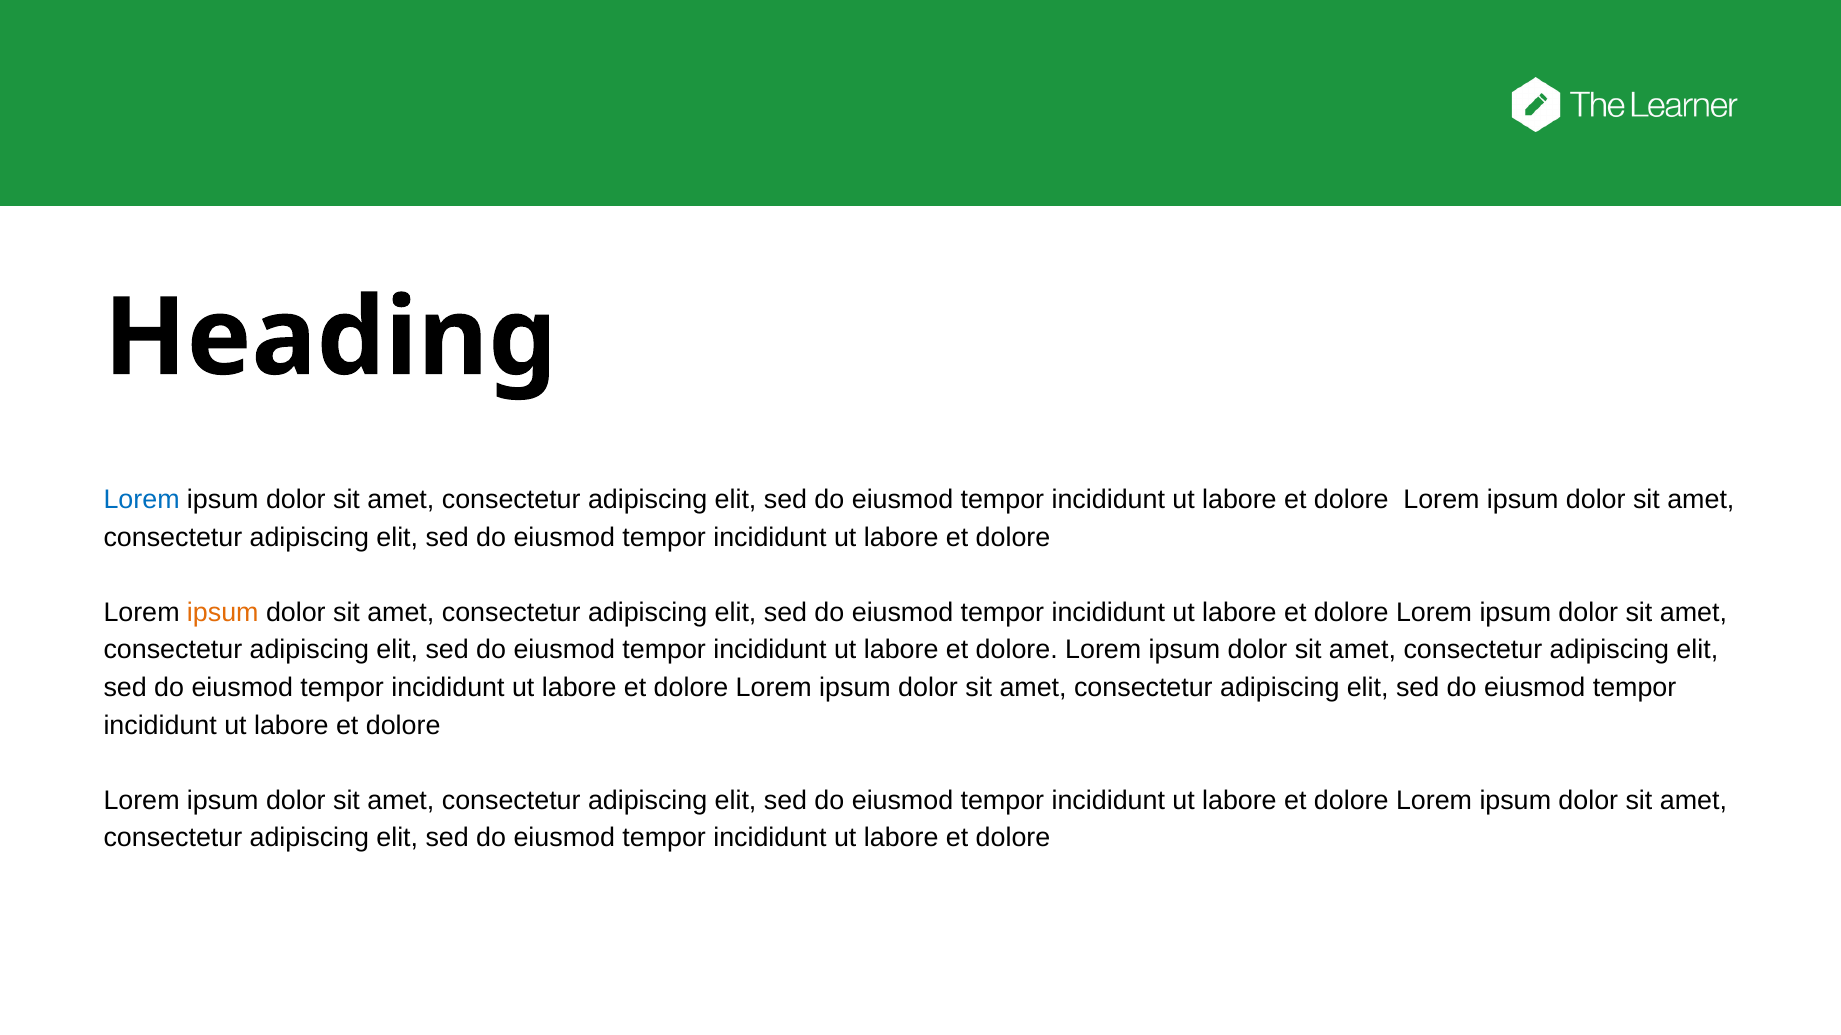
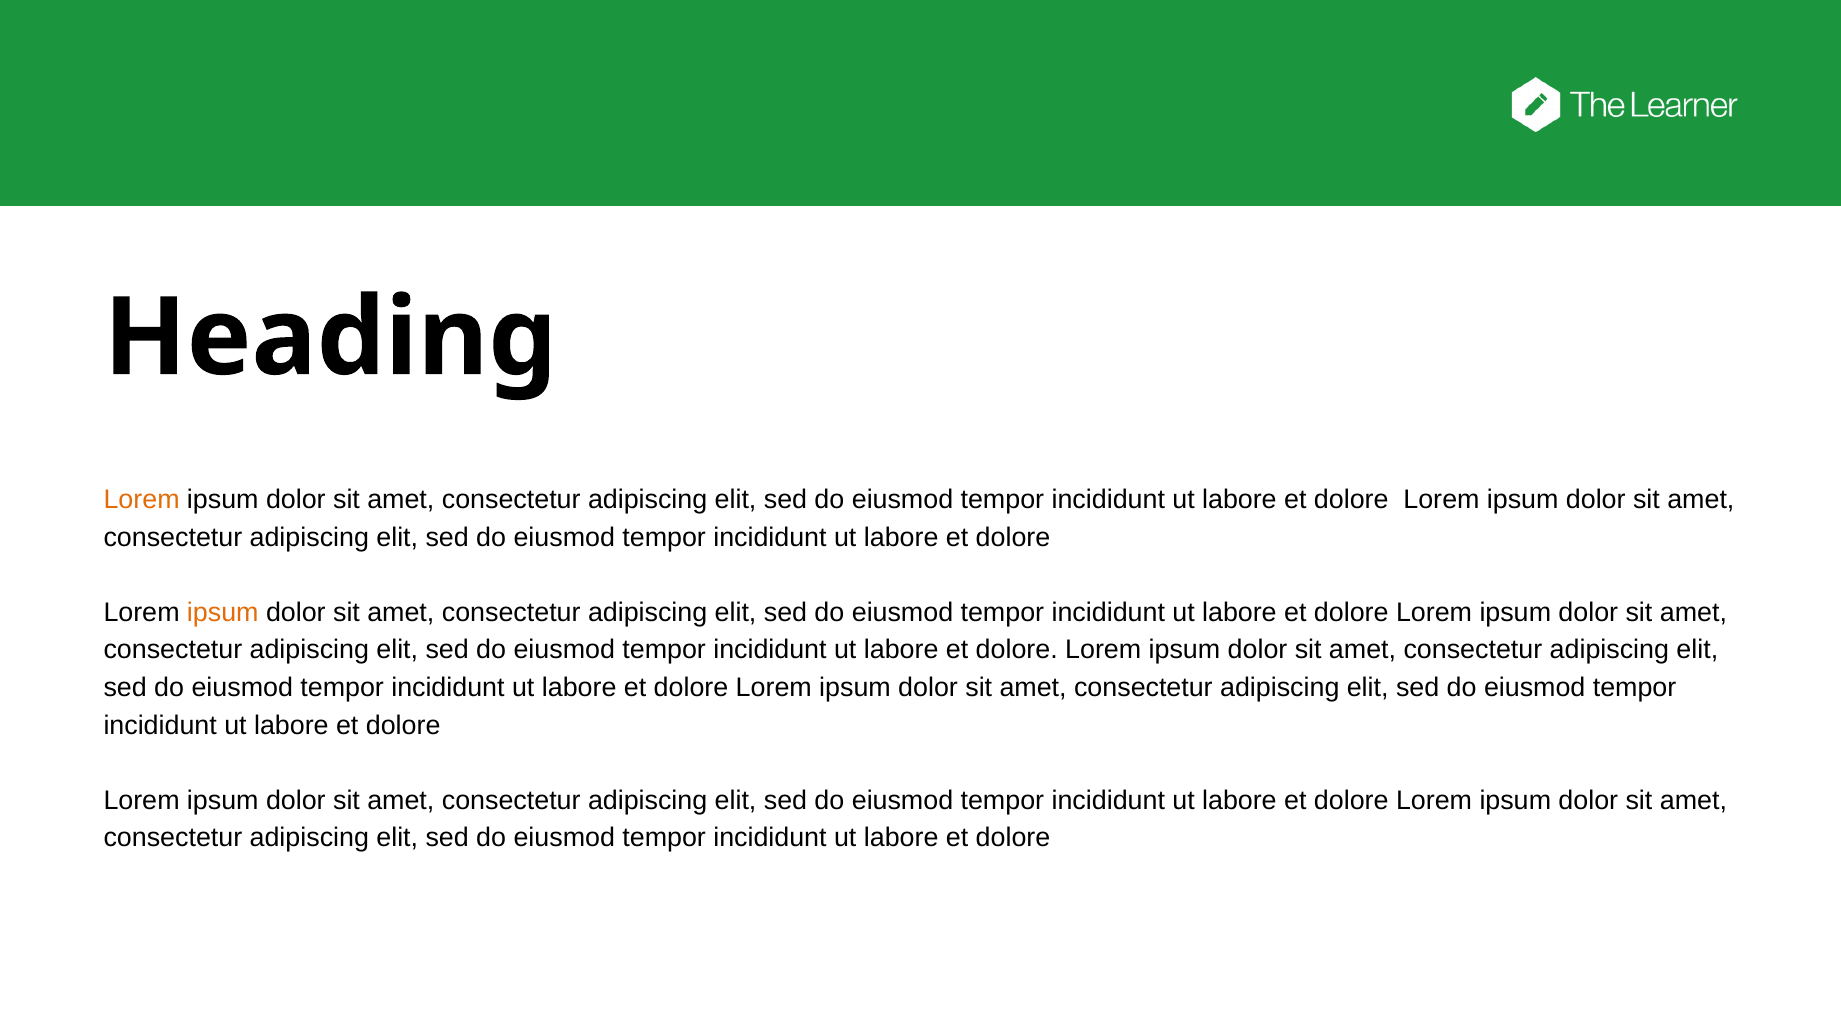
Lorem at (142, 500) colour: blue -> orange
